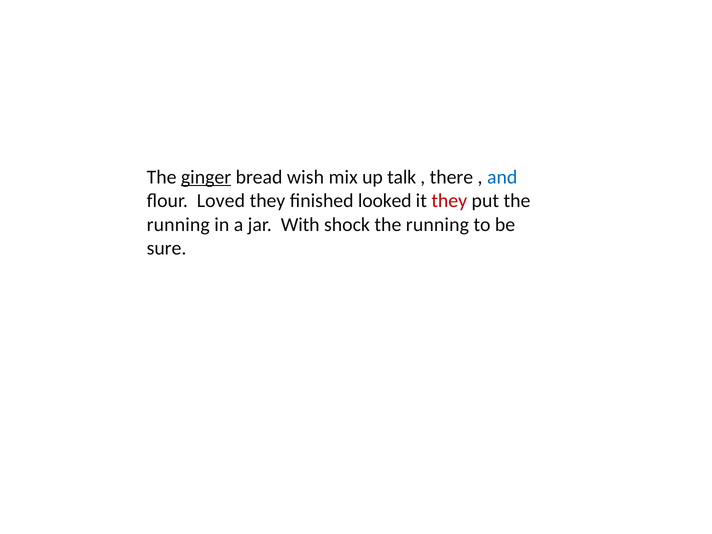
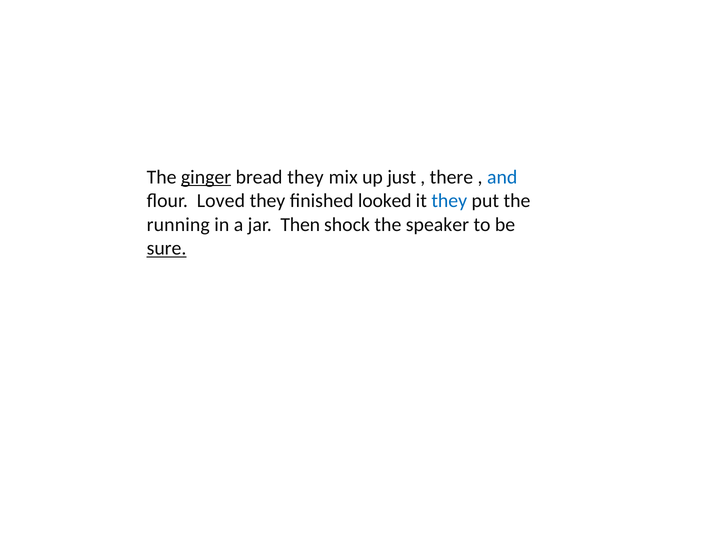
bread wish: wish -> they
talk: talk -> just
they at (449, 201) colour: red -> blue
With: With -> Then
shock the running: running -> speaker
sure underline: none -> present
